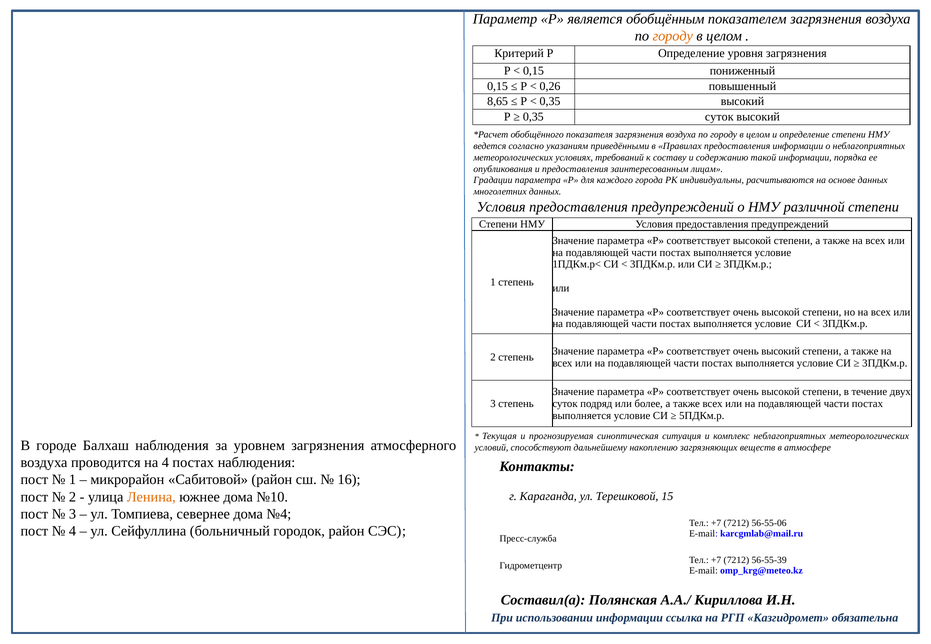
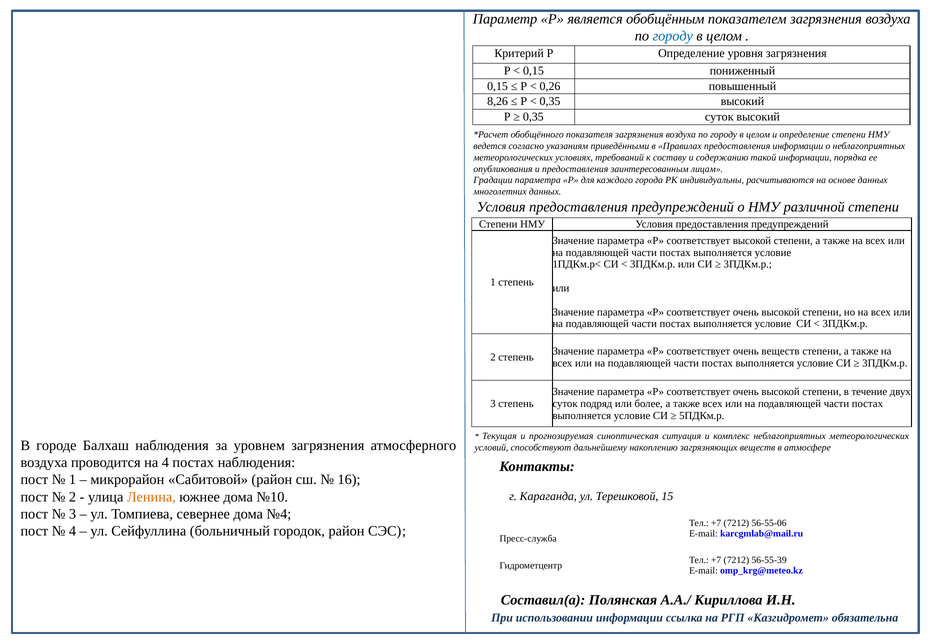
городу at (673, 36) colour: orange -> blue
8,65: 8,65 -> 8,26
очень высокий: высокий -> веществ
